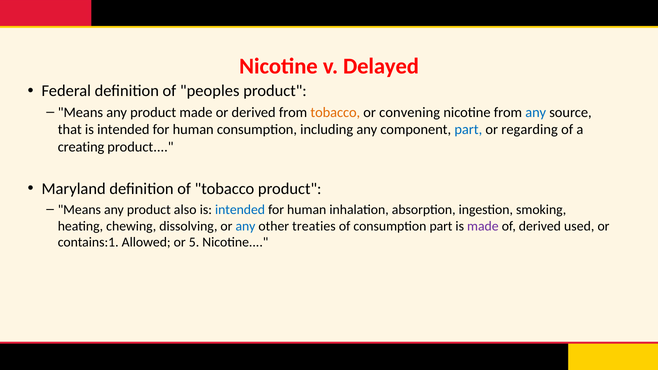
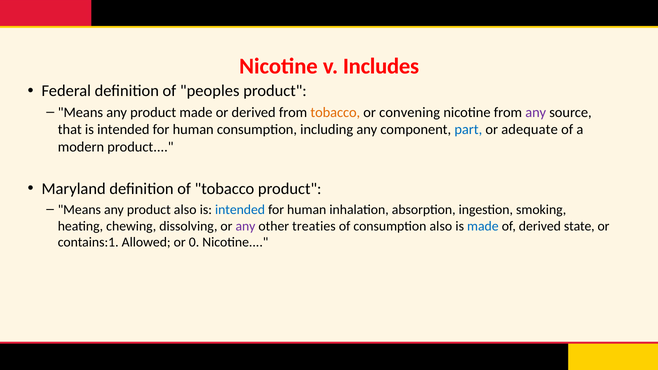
Delayed: Delayed -> Includes
any at (536, 112) colour: blue -> purple
regarding: regarding -> adequate
creating: creating -> modern
any at (246, 226) colour: blue -> purple
consumption part: part -> also
made at (483, 226) colour: purple -> blue
used: used -> state
5: 5 -> 0
